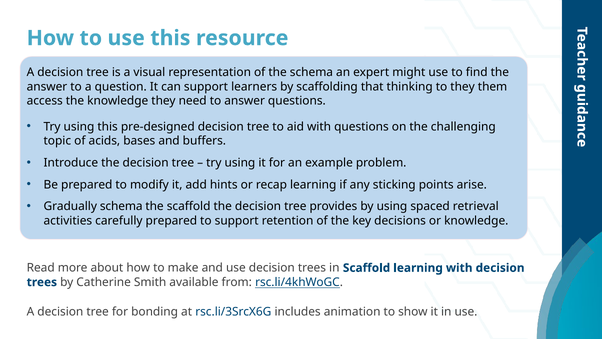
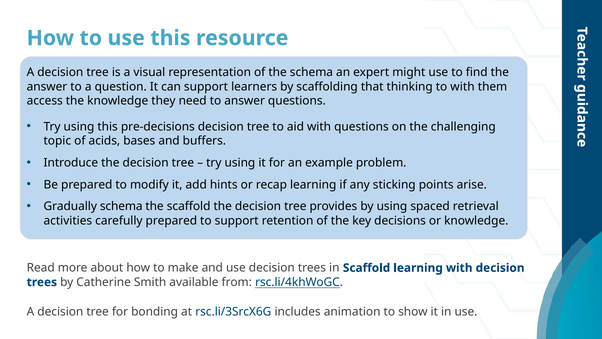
to they: they -> with
pre-designed: pre-designed -> pre-decisions
